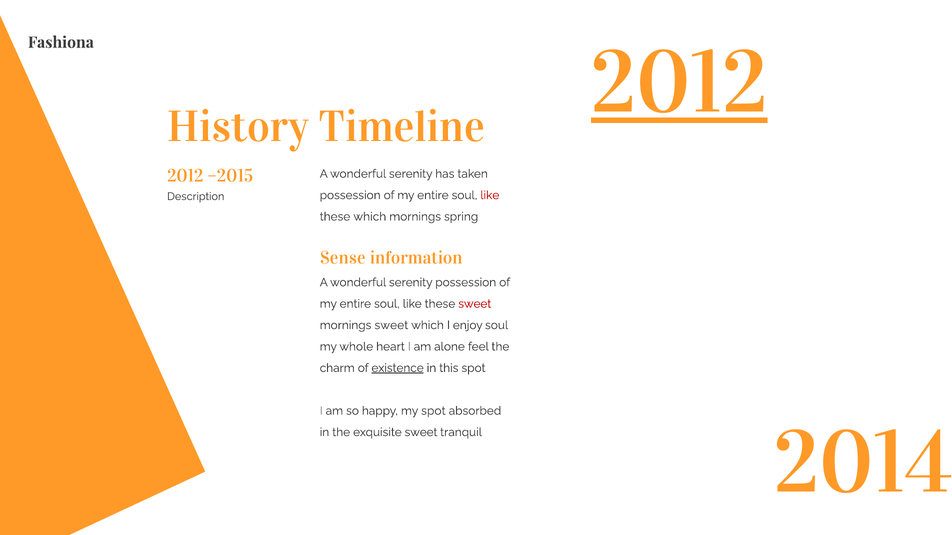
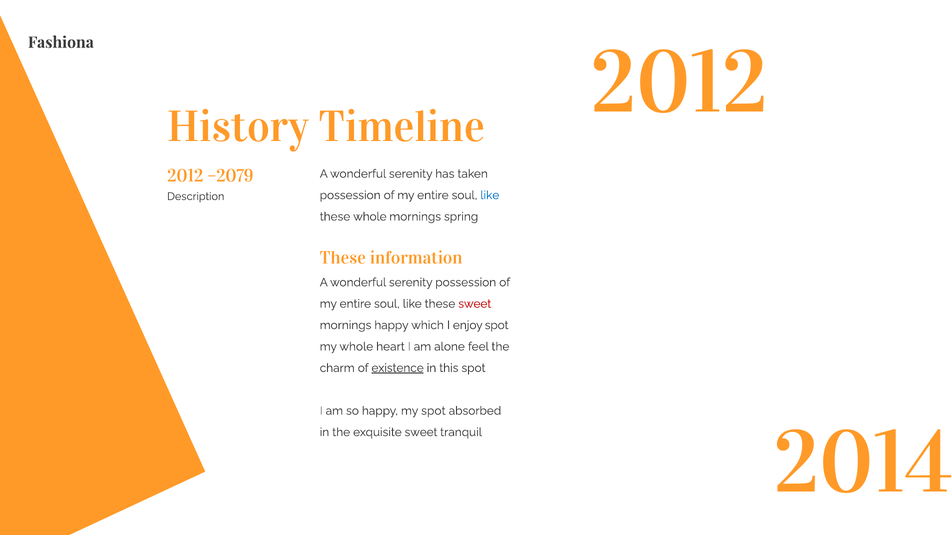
2012 at (679, 83) underline: present -> none
–2015: –2015 -> –2079
like at (490, 195) colour: red -> blue
these which: which -> whole
Sense at (343, 258): Sense -> These
mornings sweet: sweet -> happy
enjoy soul: soul -> spot
